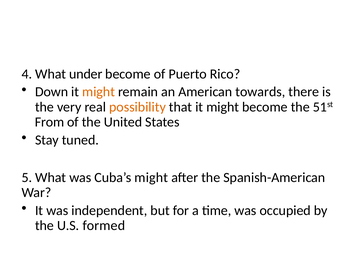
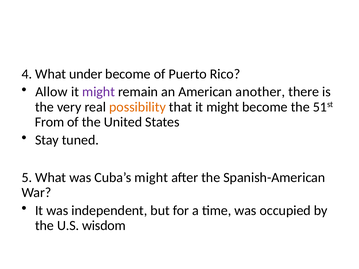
Down: Down -> Allow
might at (99, 92) colour: orange -> purple
towards: towards -> another
formed: formed -> wisdom
